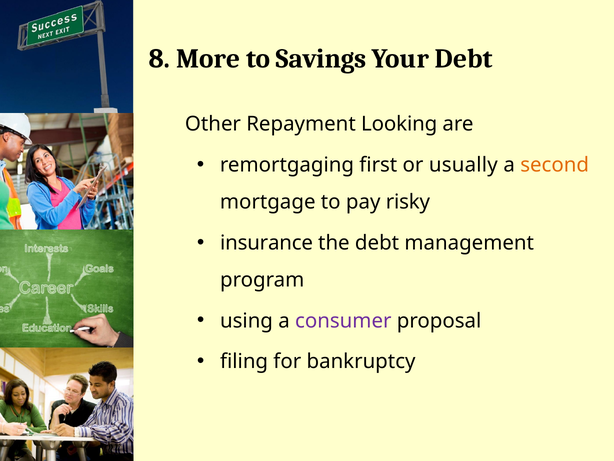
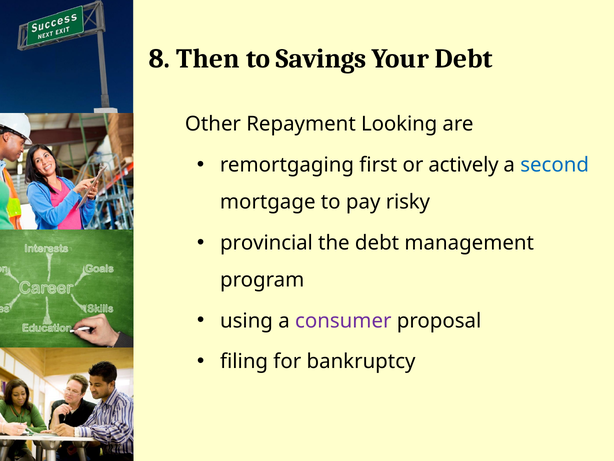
More: More -> Then
usually: usually -> actively
second colour: orange -> blue
insurance: insurance -> provincial
